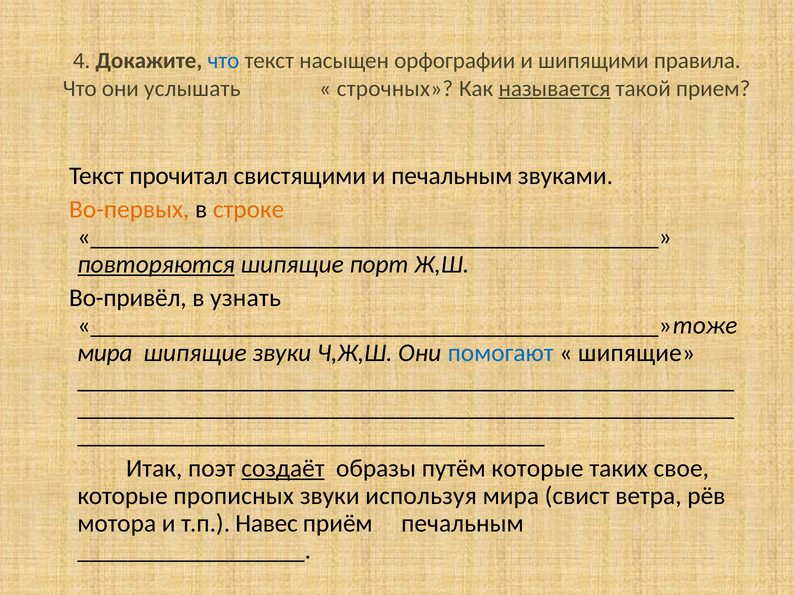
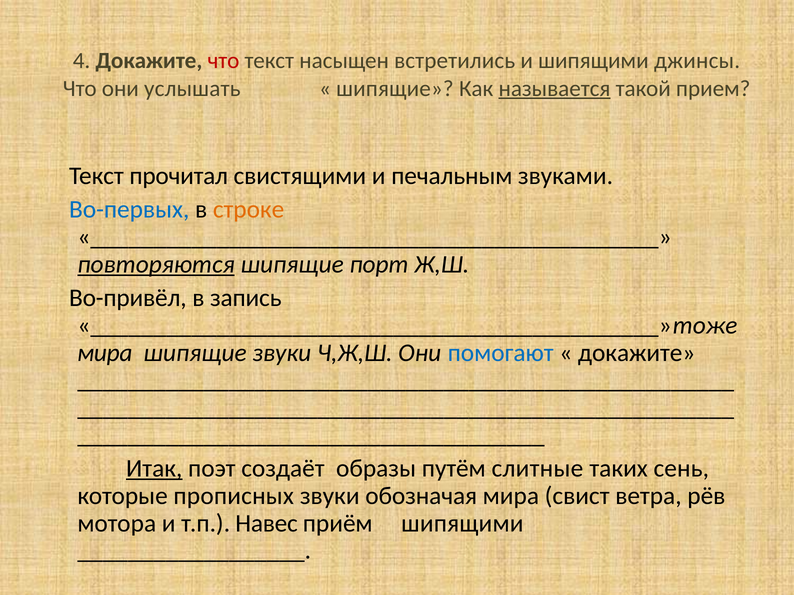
что at (223, 61) colour: blue -> red
орфографии: орфографии -> встретились
правила: правила -> джинсы
строчных at (395, 88): строчных -> шипящие
Во-первых colour: orange -> blue
узнать: узнать -> запись
шипящие at (636, 353): шипящие -> докажите
Итак underline: none -> present
создаёт underline: present -> none
путём которые: которые -> слитные
свое: свое -> сень
используя: используя -> обозначая
приём печальным: печальным -> шипящими
